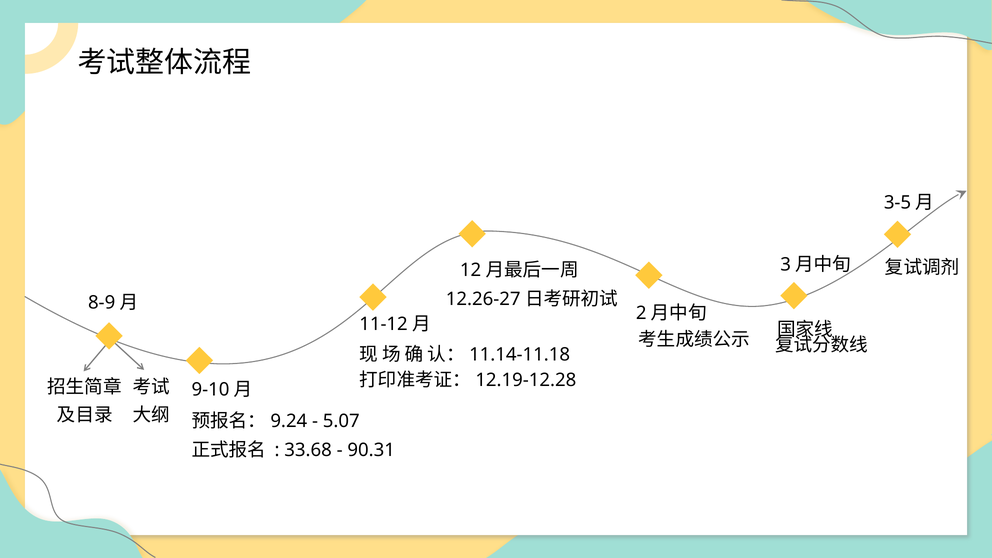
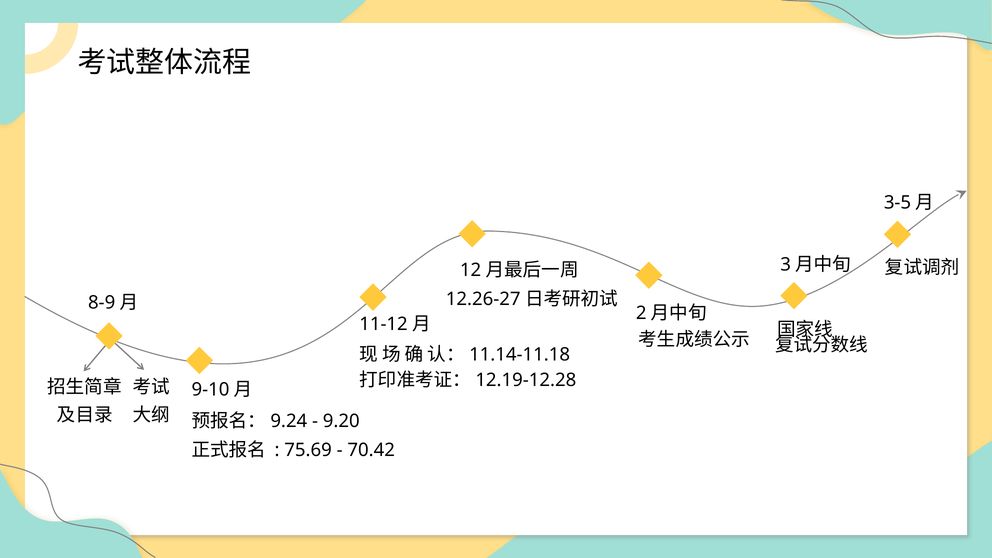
5.07: 5.07 -> 9.20
33.68: 33.68 -> 75.69
90.31: 90.31 -> 70.42
